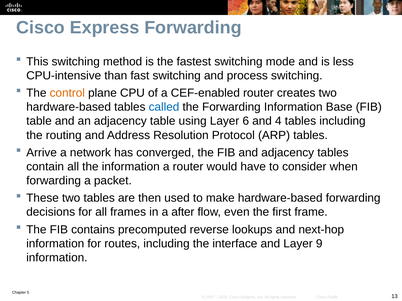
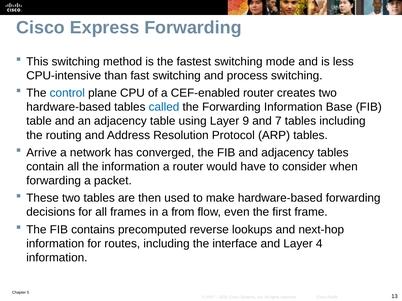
control colour: orange -> blue
6: 6 -> 9
4: 4 -> 7
after: after -> from
9: 9 -> 4
